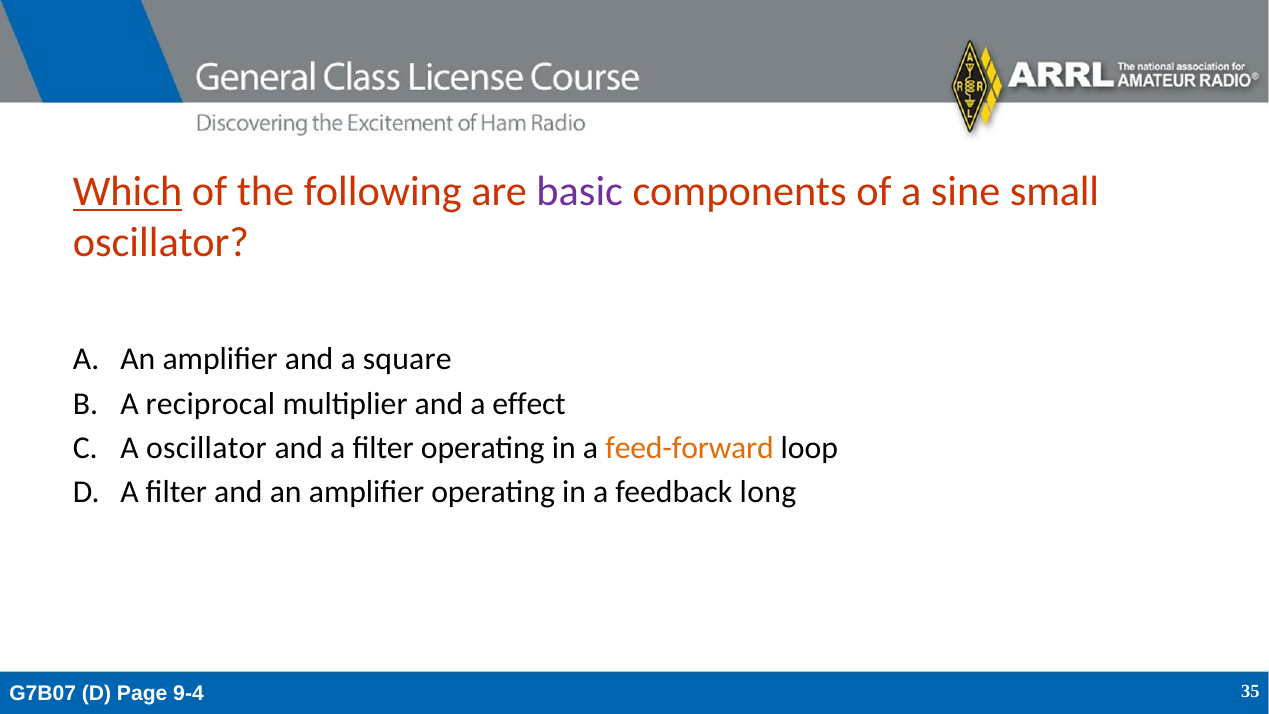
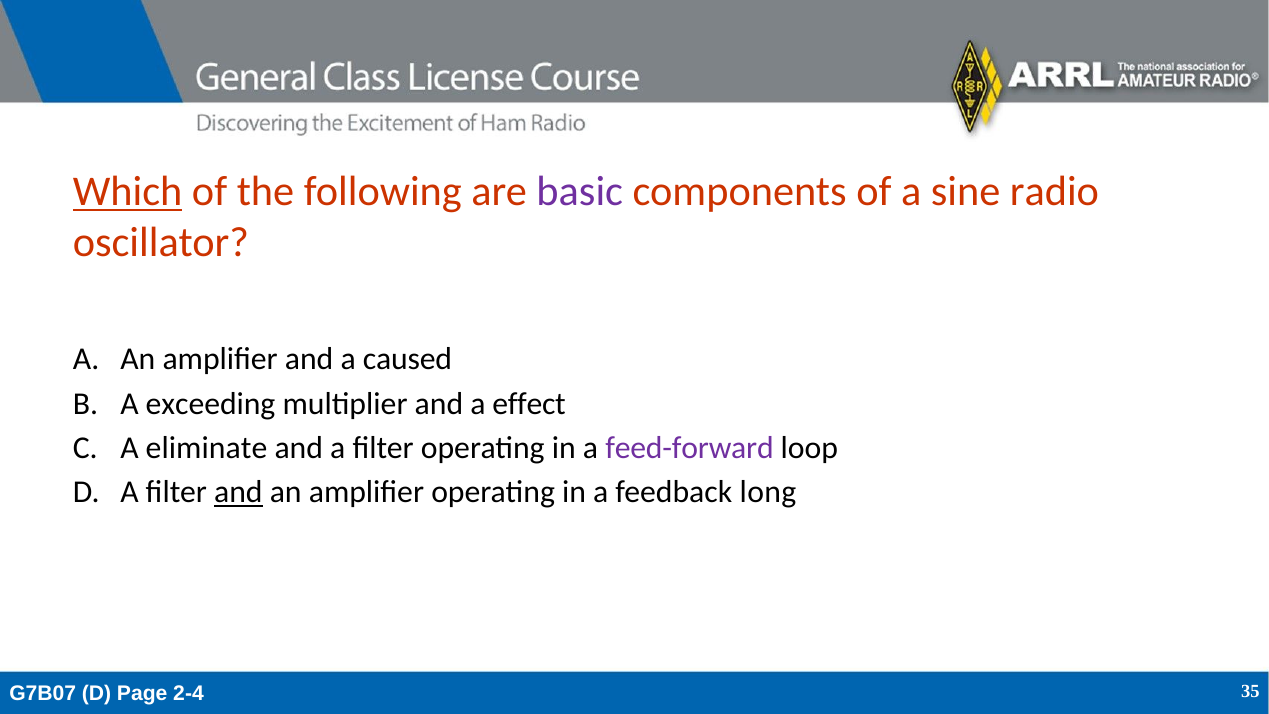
small: small -> radio
square: square -> caused
reciprocal: reciprocal -> exceeding
A oscillator: oscillator -> eliminate
feed-forward colour: orange -> purple
and at (238, 492) underline: none -> present
9-4: 9-4 -> 2-4
